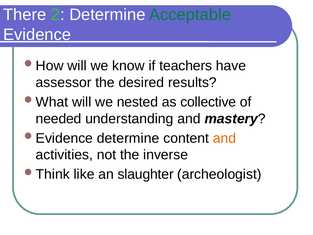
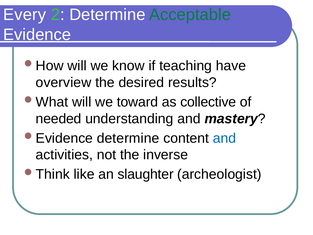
There: There -> Every
teachers: teachers -> teaching
assessor: assessor -> overview
nested: nested -> toward
and at (224, 138) colour: orange -> blue
